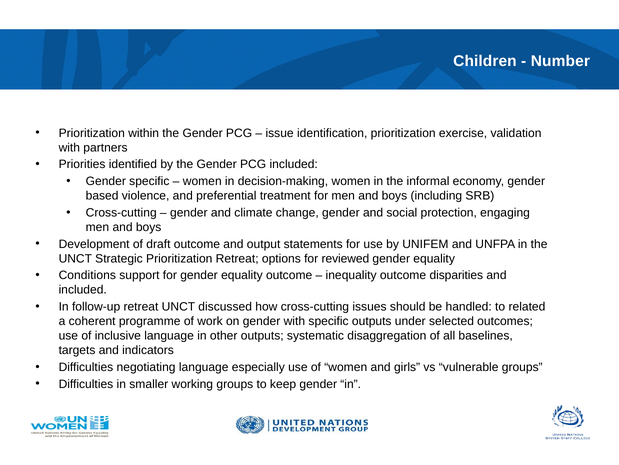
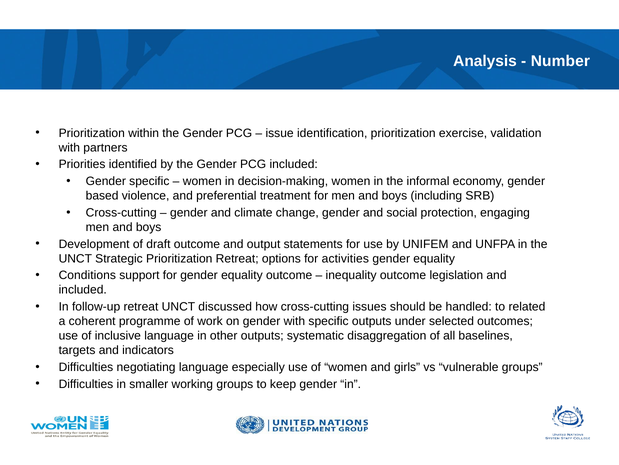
Children: Children -> Analysis
reviewed: reviewed -> activities
disparities: disparities -> legislation
